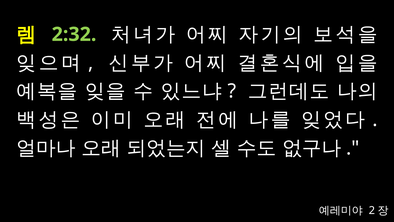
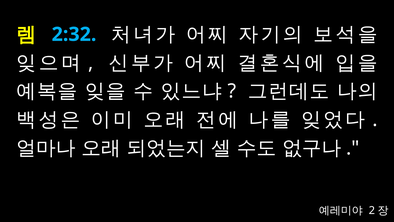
2:32 colour: light green -> light blue
